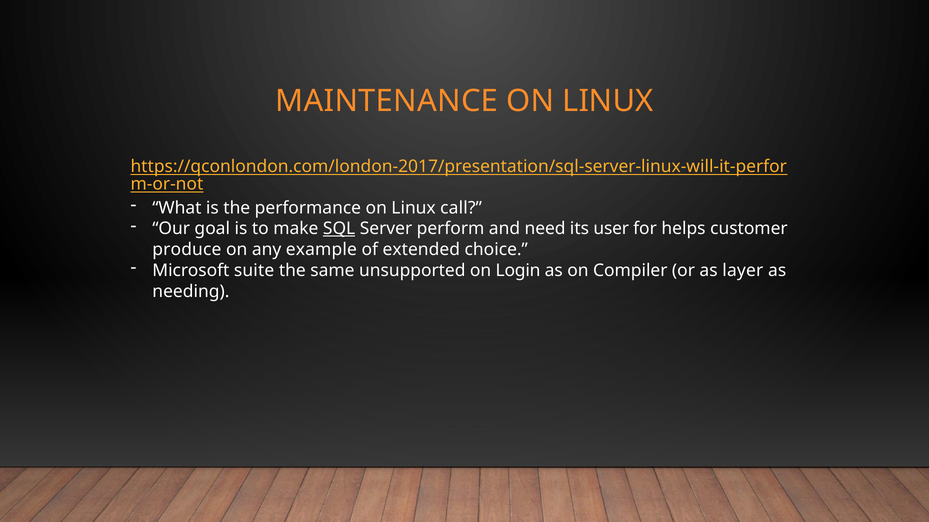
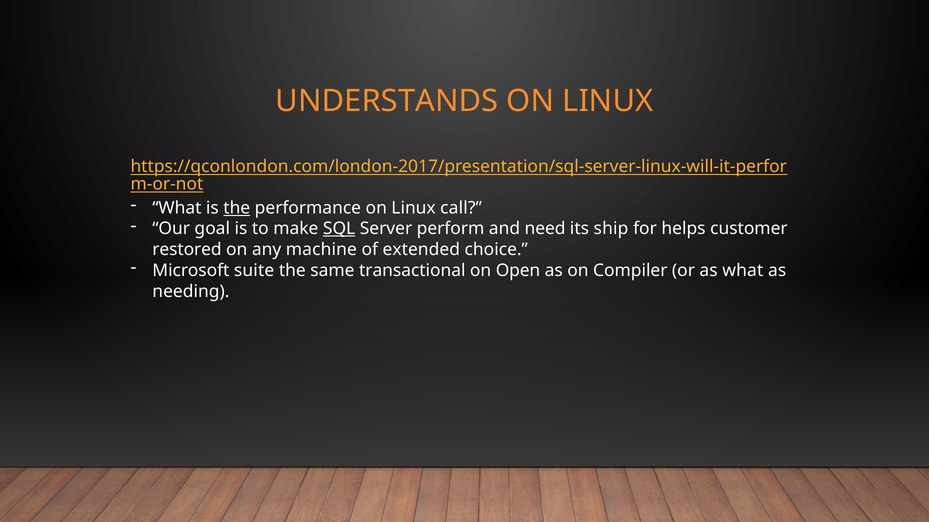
MAINTENANCE: MAINTENANCE -> UNDERSTANDS
the at (237, 208) underline: none -> present
user: user -> ship
produce: produce -> restored
example: example -> machine
unsupported: unsupported -> transactional
Login: Login -> Open
as layer: layer -> what
